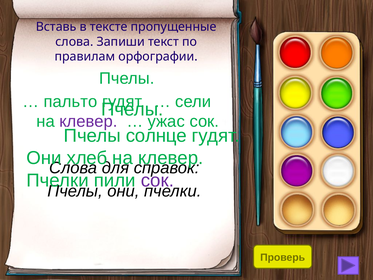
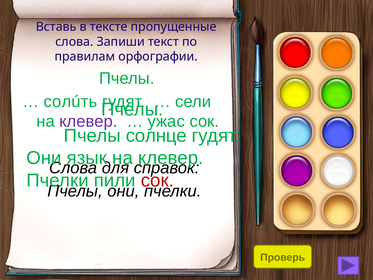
пальто: пальто -> солúть
хлеб: хлеб -> язык
сок at (157, 180) colour: purple -> red
